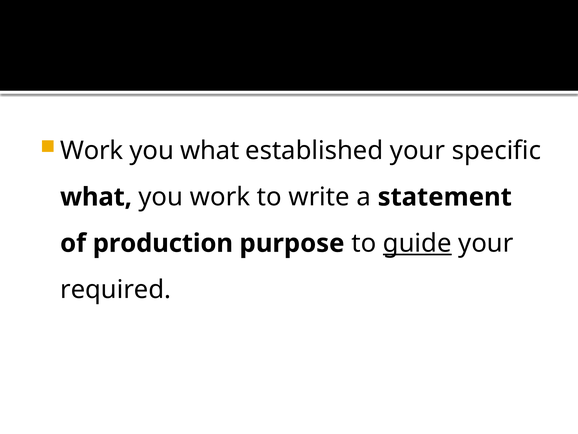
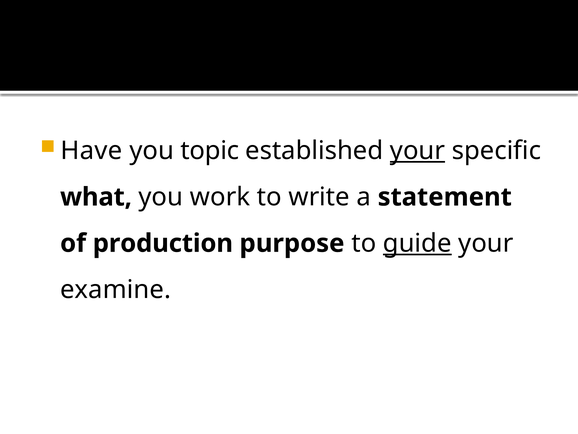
Work at (92, 151): Work -> Have
you what: what -> topic
your at (417, 151) underline: none -> present
required: required -> examine
